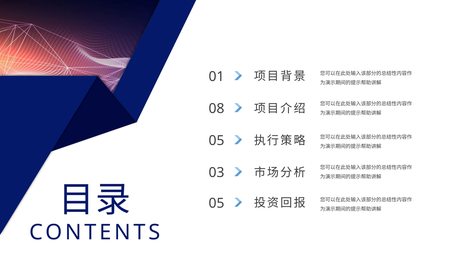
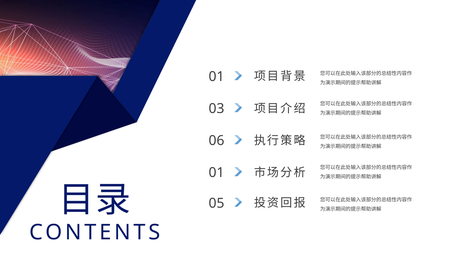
8: 8 -> 3
5 at (220, 140): 5 -> 6
3 at (220, 172): 3 -> 1
